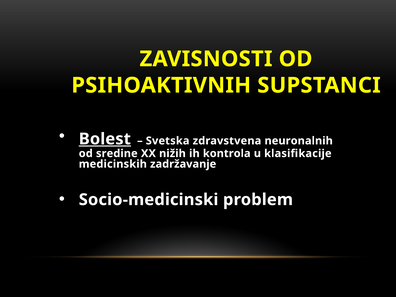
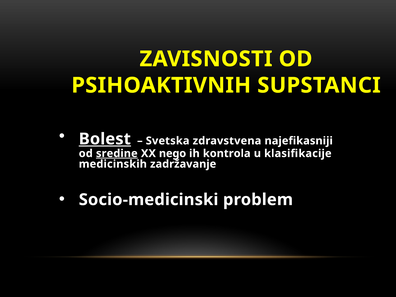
neuronalnih: neuronalnih -> najefikasniji
sredine underline: none -> present
nižih: nižih -> nego
